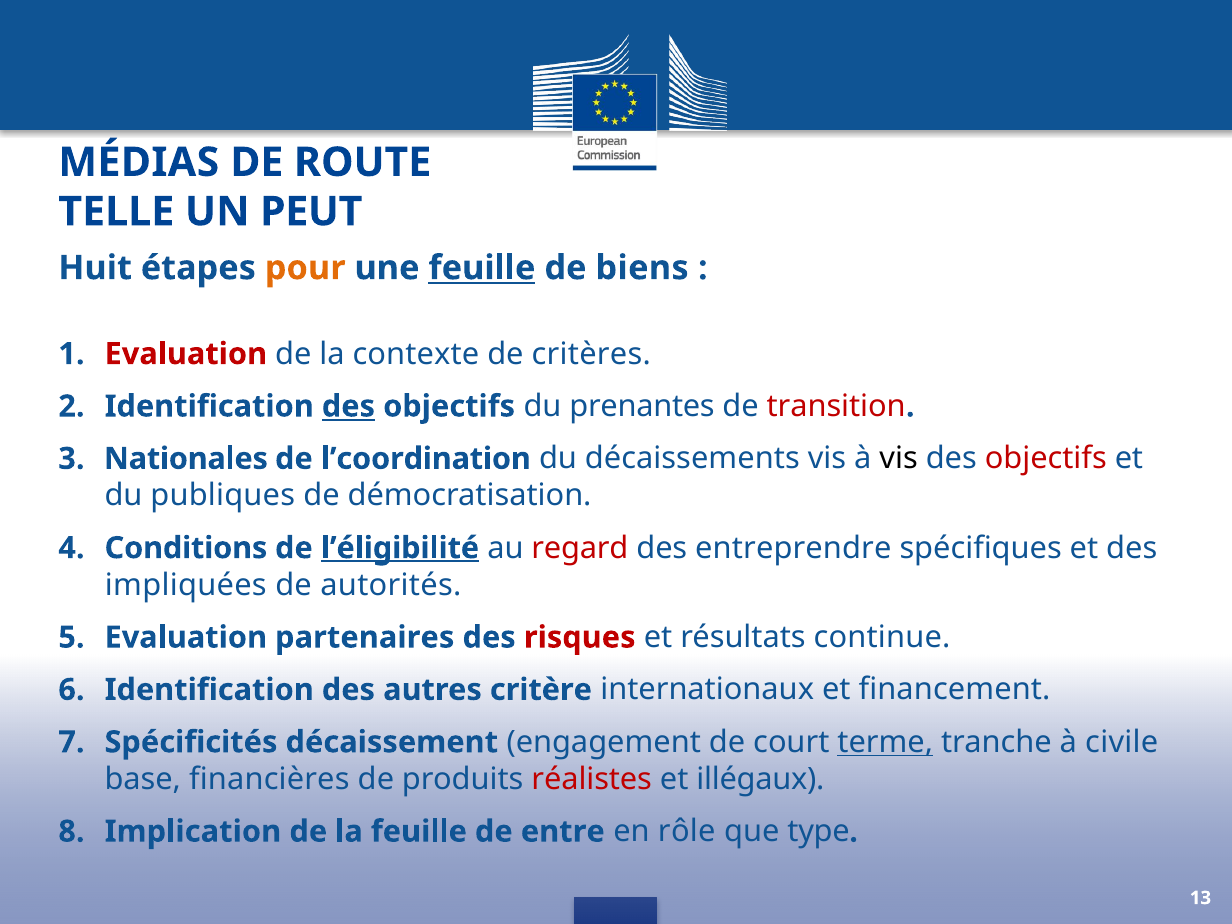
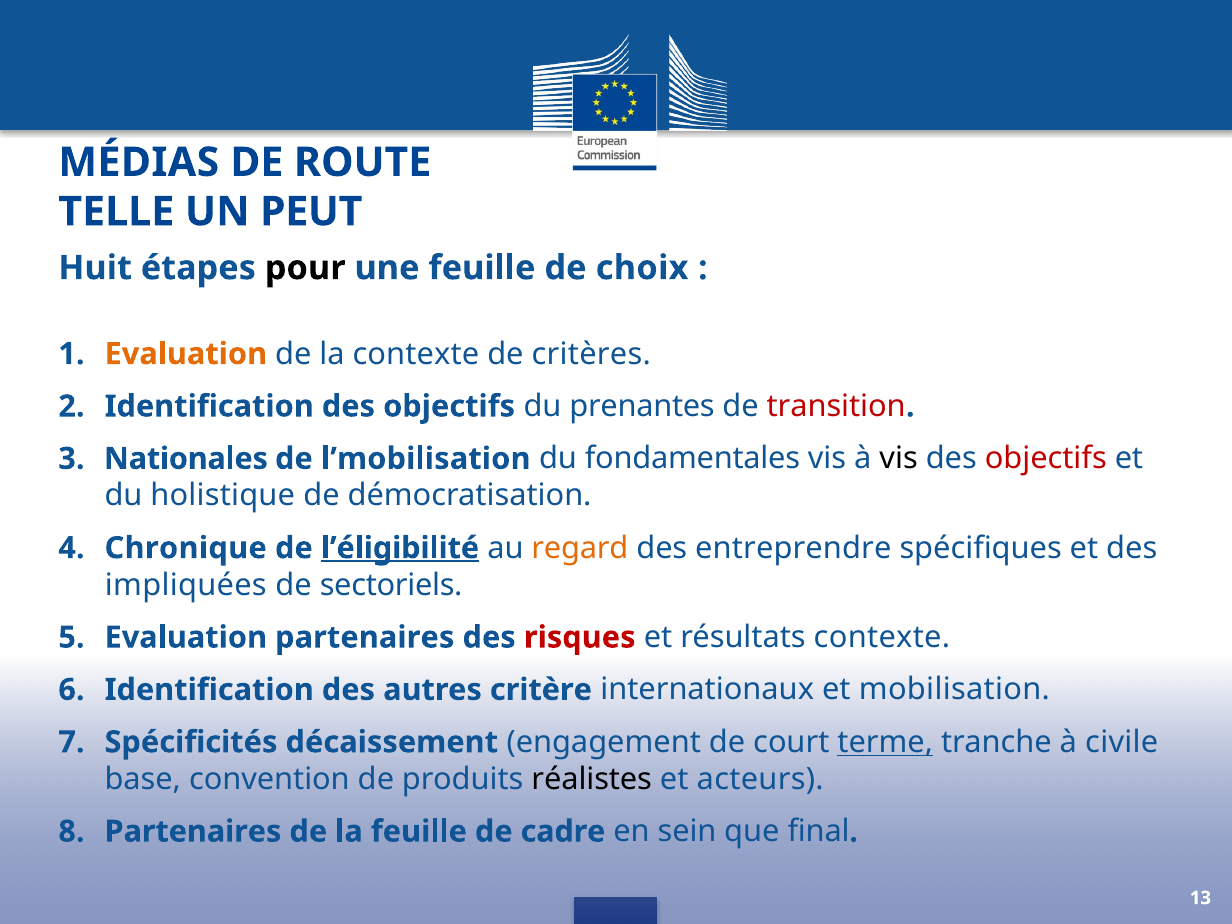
pour colour: orange -> black
feuille at (482, 268) underline: present -> none
biens: biens -> choix
Evaluation at (186, 354) colour: red -> orange
des at (348, 406) underline: present -> none
l’coordination: l’coordination -> l’mobilisation
décaissements: décaissements -> fondamentales
publiques: publiques -> holistique
Conditions: Conditions -> Chronique
regard colour: red -> orange
autorités: autorités -> sectoriels
résultats continue: continue -> contexte
financement: financement -> mobilisation
financières: financières -> convention
réalistes colour: red -> black
illégaux: illégaux -> acteurs
Implication at (193, 832): Implication -> Partenaires
entre: entre -> cadre
rôle: rôle -> sein
type: type -> final
